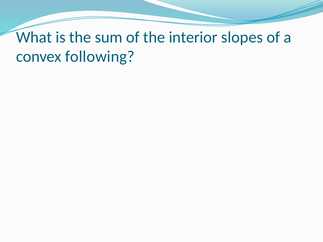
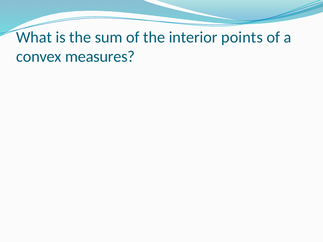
slopes: slopes -> points
following: following -> measures
